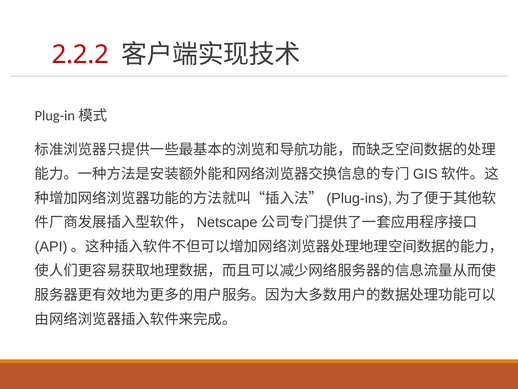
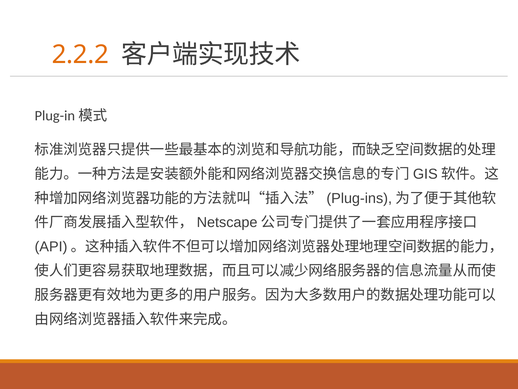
2.2.2 colour: red -> orange
